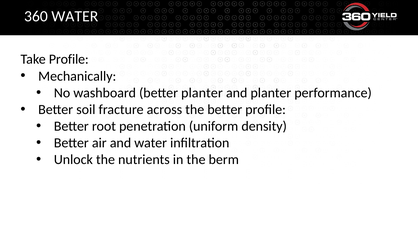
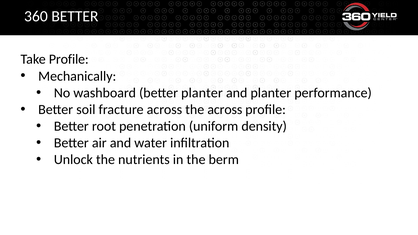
360 WATER: WATER -> BETTER
the better: better -> across
